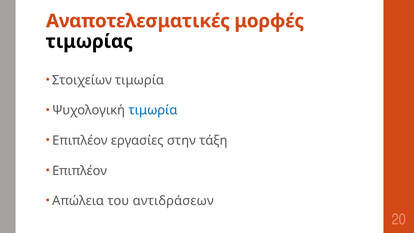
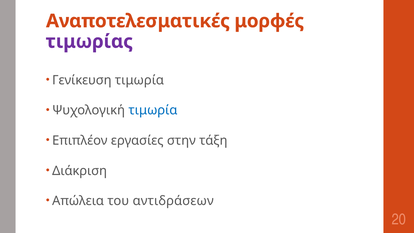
τιμωρίας colour: black -> purple
Στοιχείων: Στοιχείων -> Γενίκευση
Επιπλέον at (80, 171): Επιπλέον -> Διάκριση
